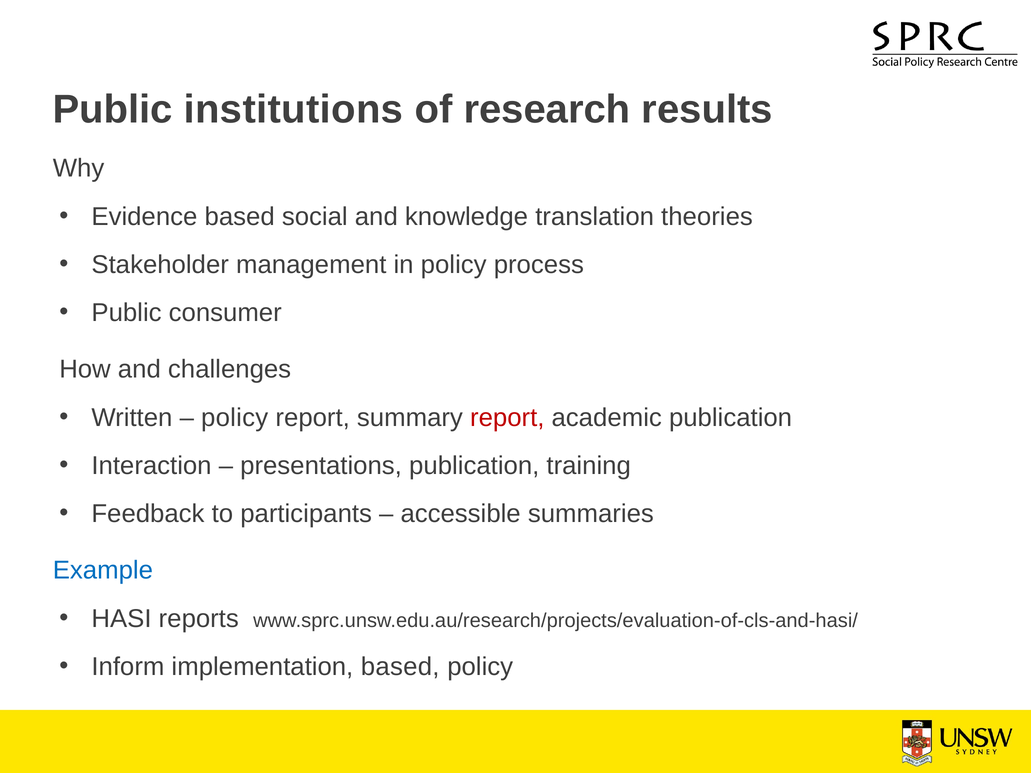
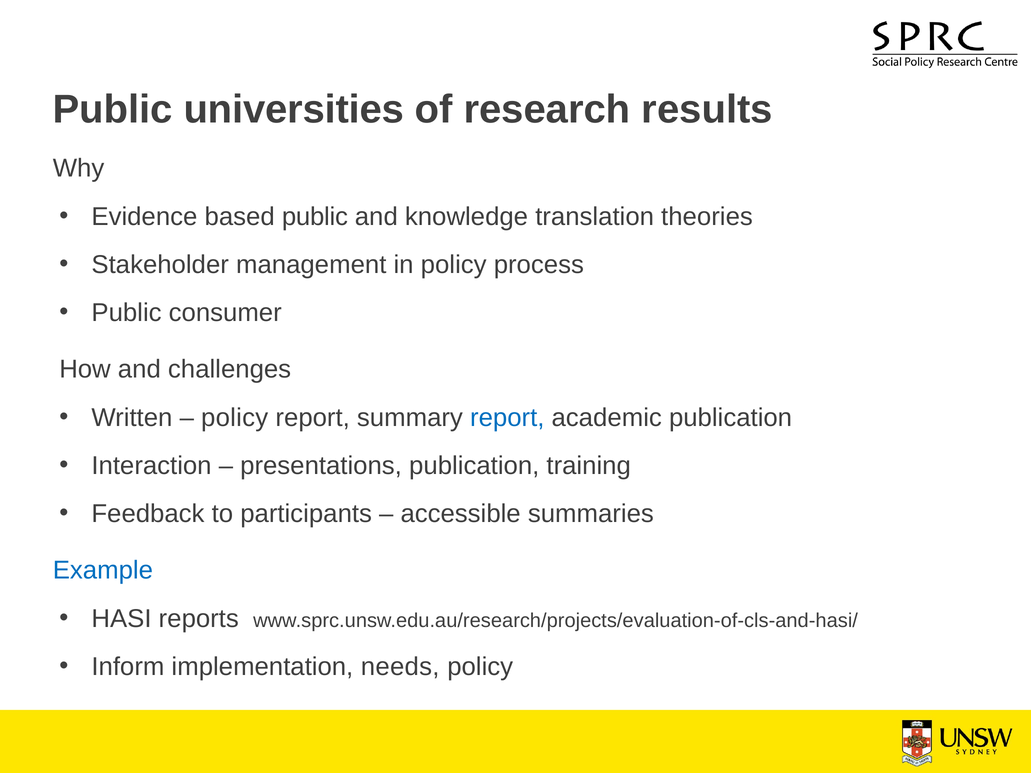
institutions: institutions -> universities
based social: social -> public
report at (507, 418) colour: red -> blue
implementation based: based -> needs
